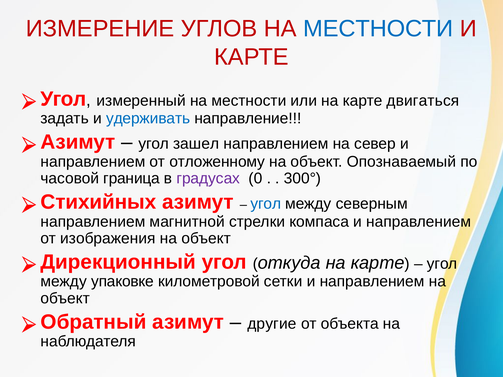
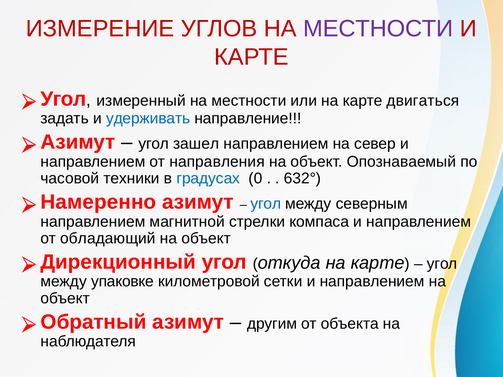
МЕСТНОСТИ at (378, 29) colour: blue -> purple
отложенному: отложенному -> направления
граница: граница -> техники
градусах colour: purple -> blue
300°: 300° -> 632°
Стихийных: Стихийных -> Намеренно
изображения: изображения -> обладающий
другие: другие -> другим
